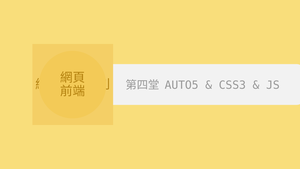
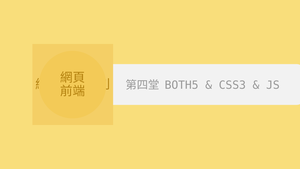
AUTO5: AUTO5 -> BOTH5
